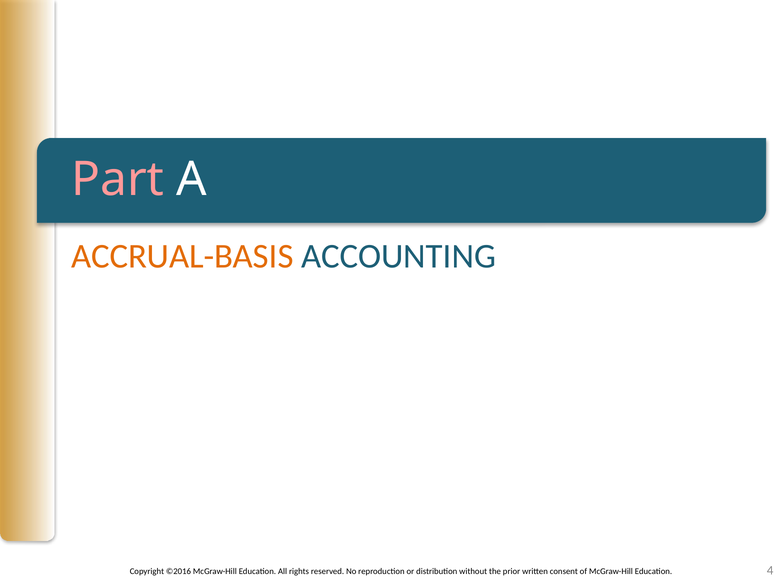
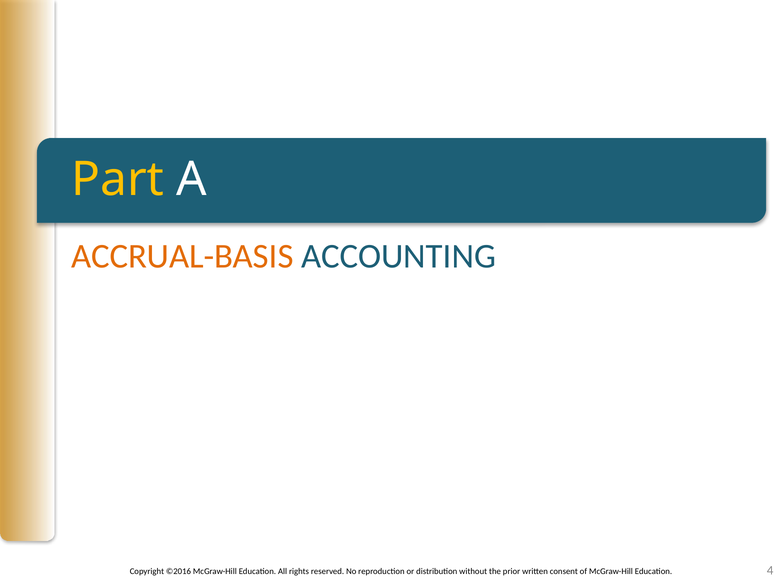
Part colour: pink -> yellow
